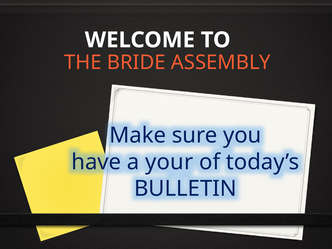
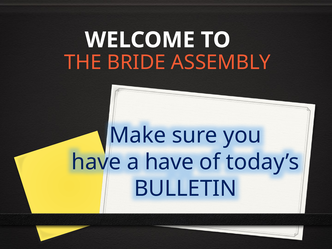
a your: your -> have
